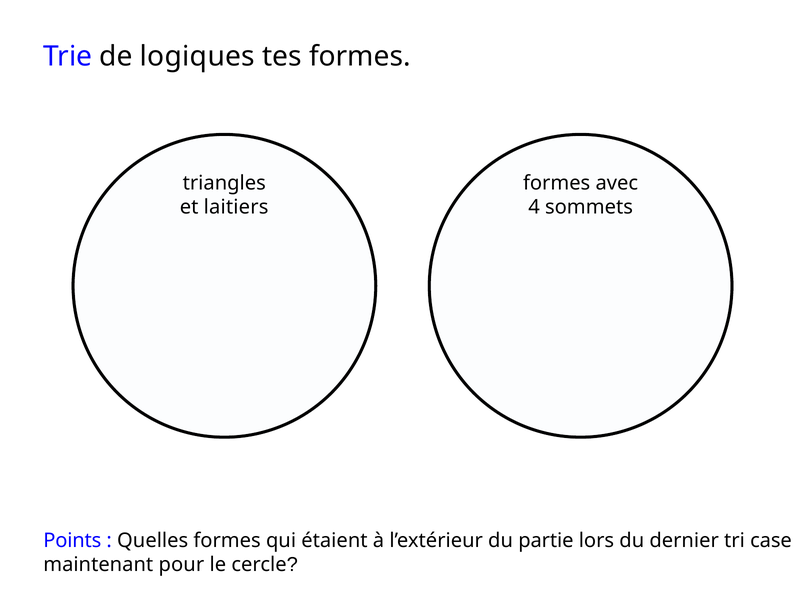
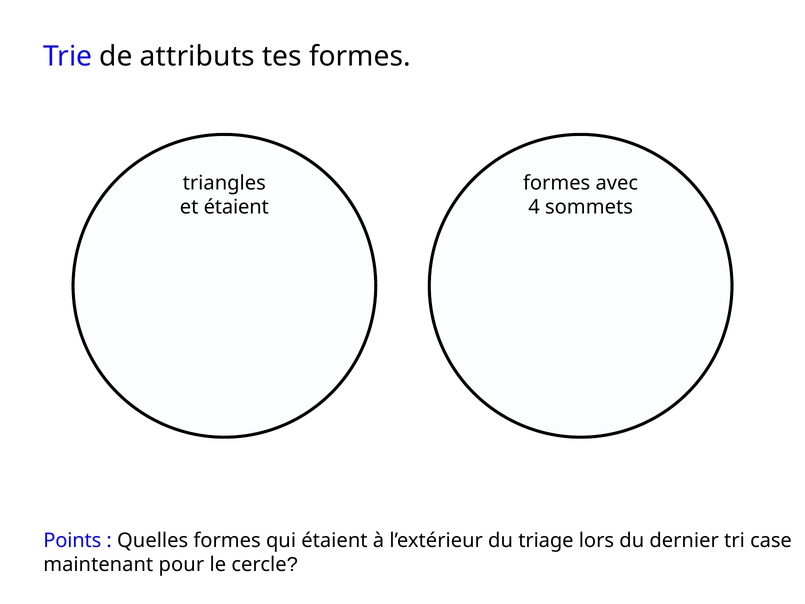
logiques: logiques -> attributs
et laitiers: laitiers -> étaient
partie: partie -> triage
